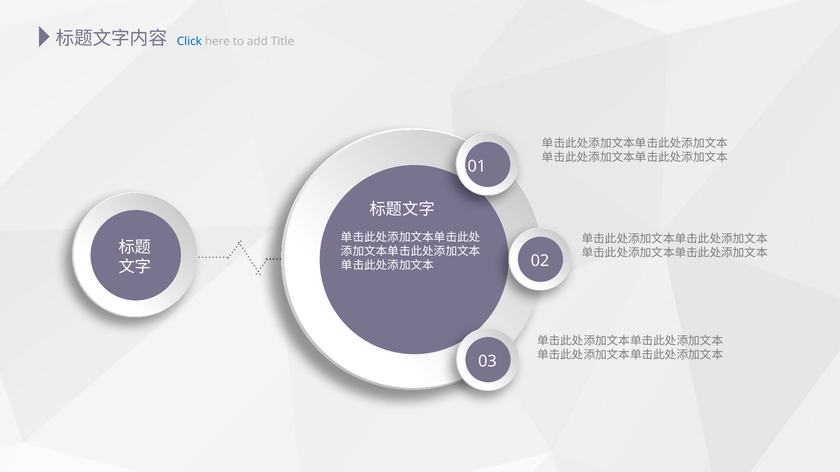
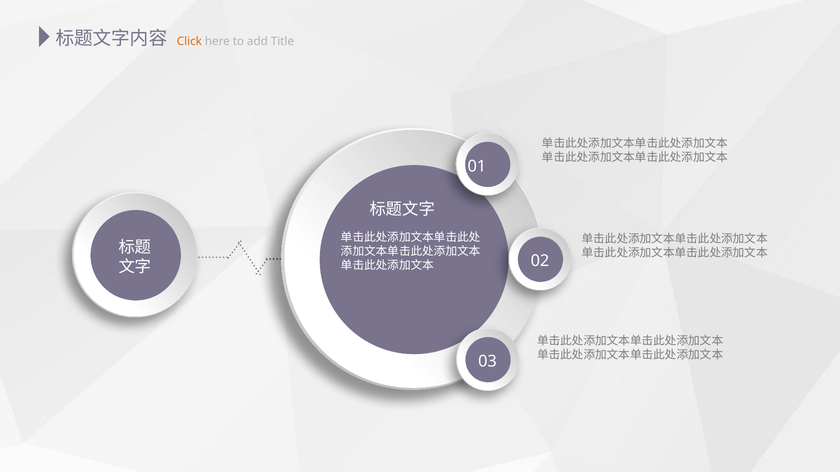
Click colour: blue -> orange
